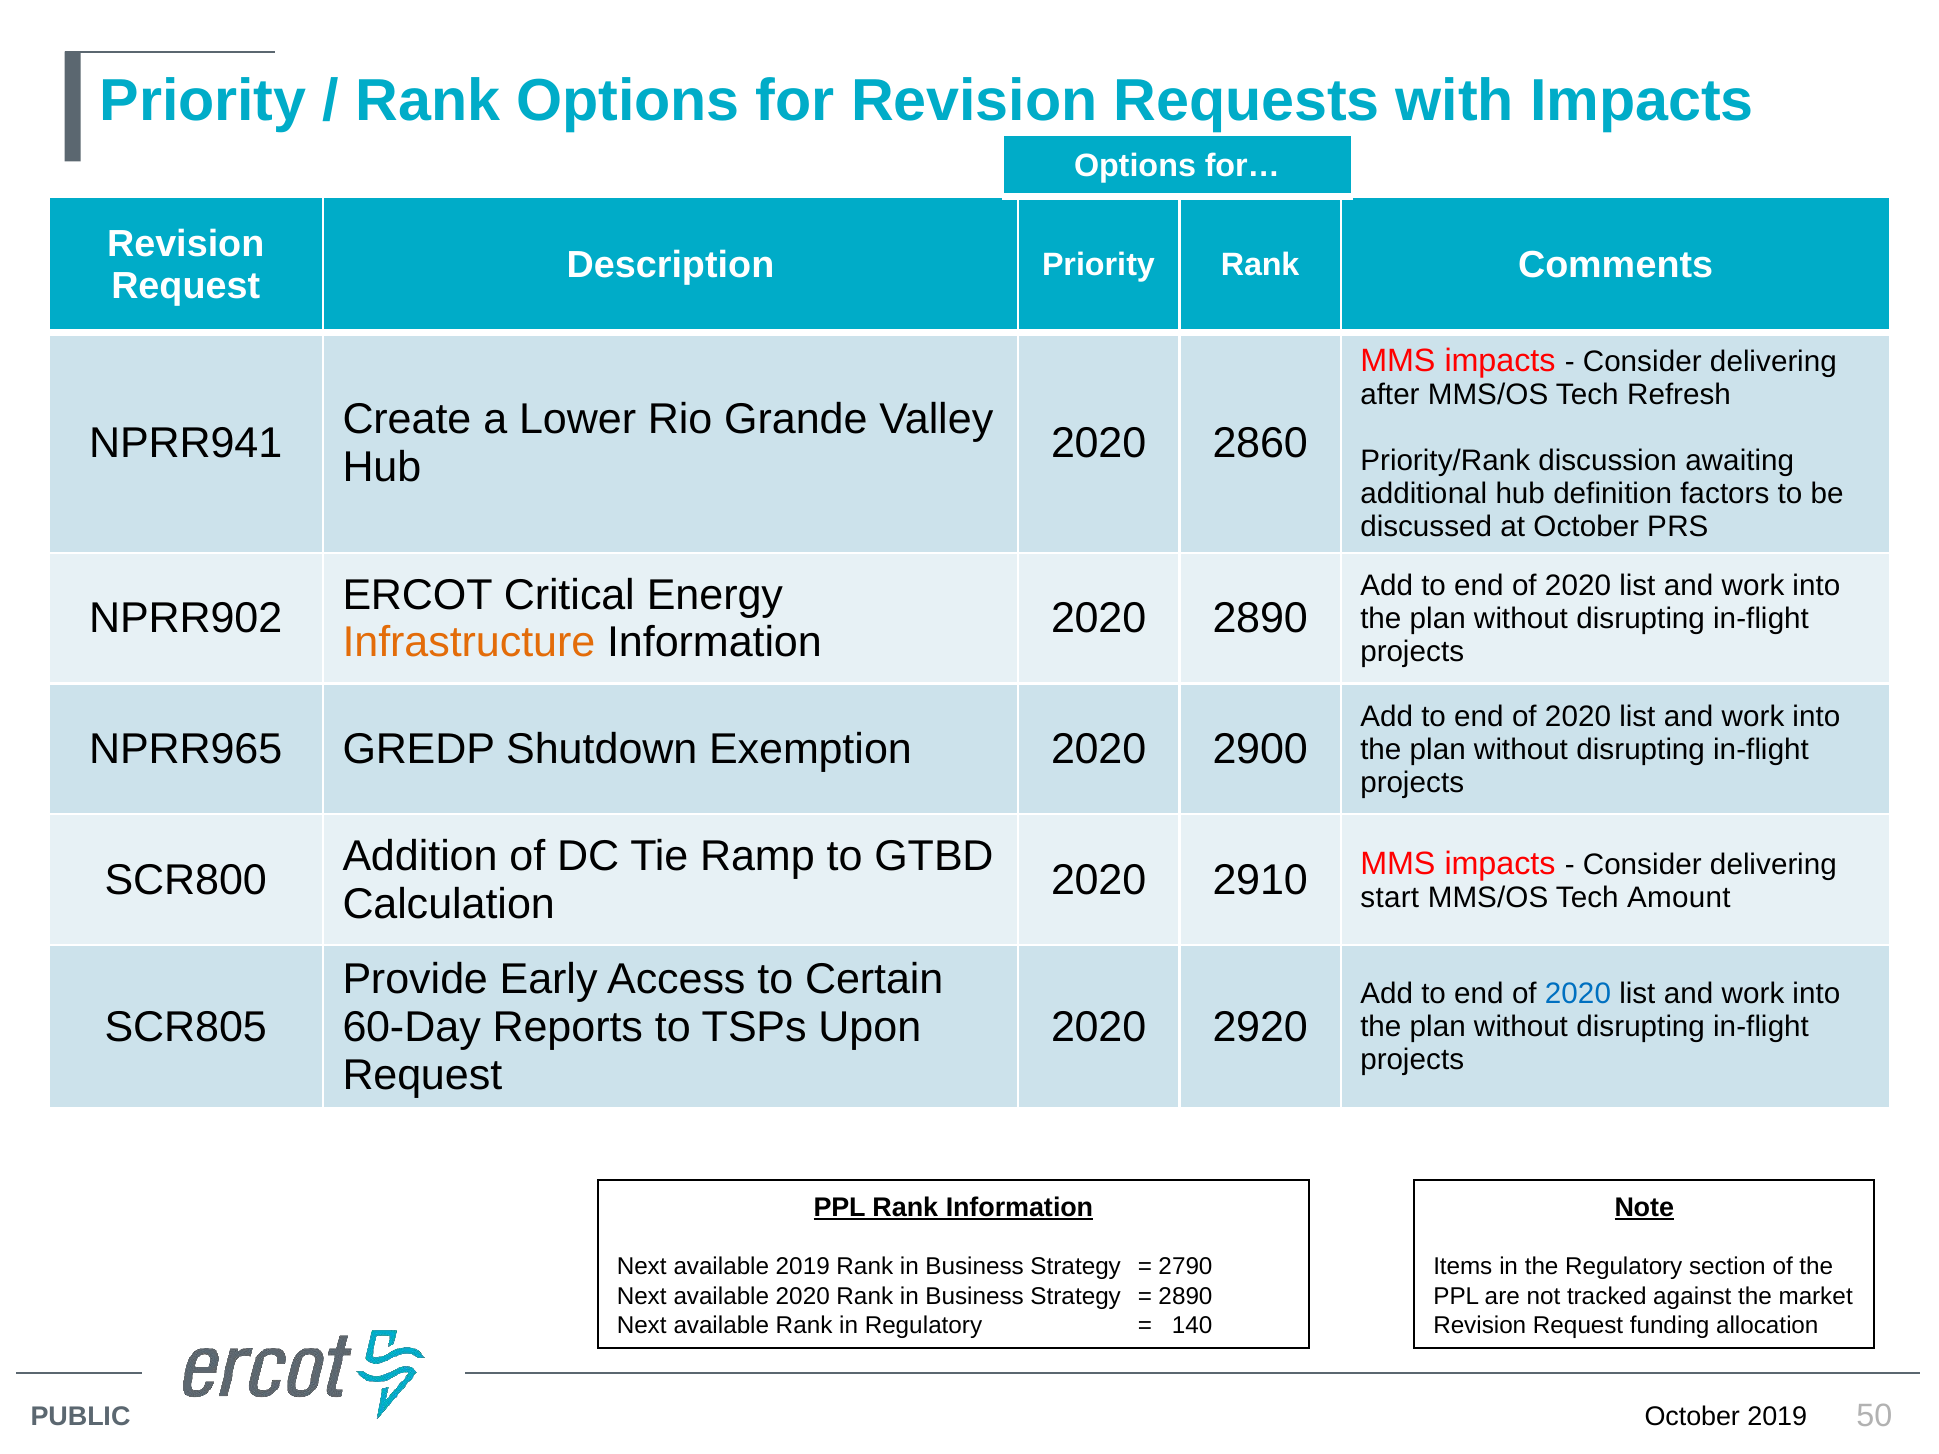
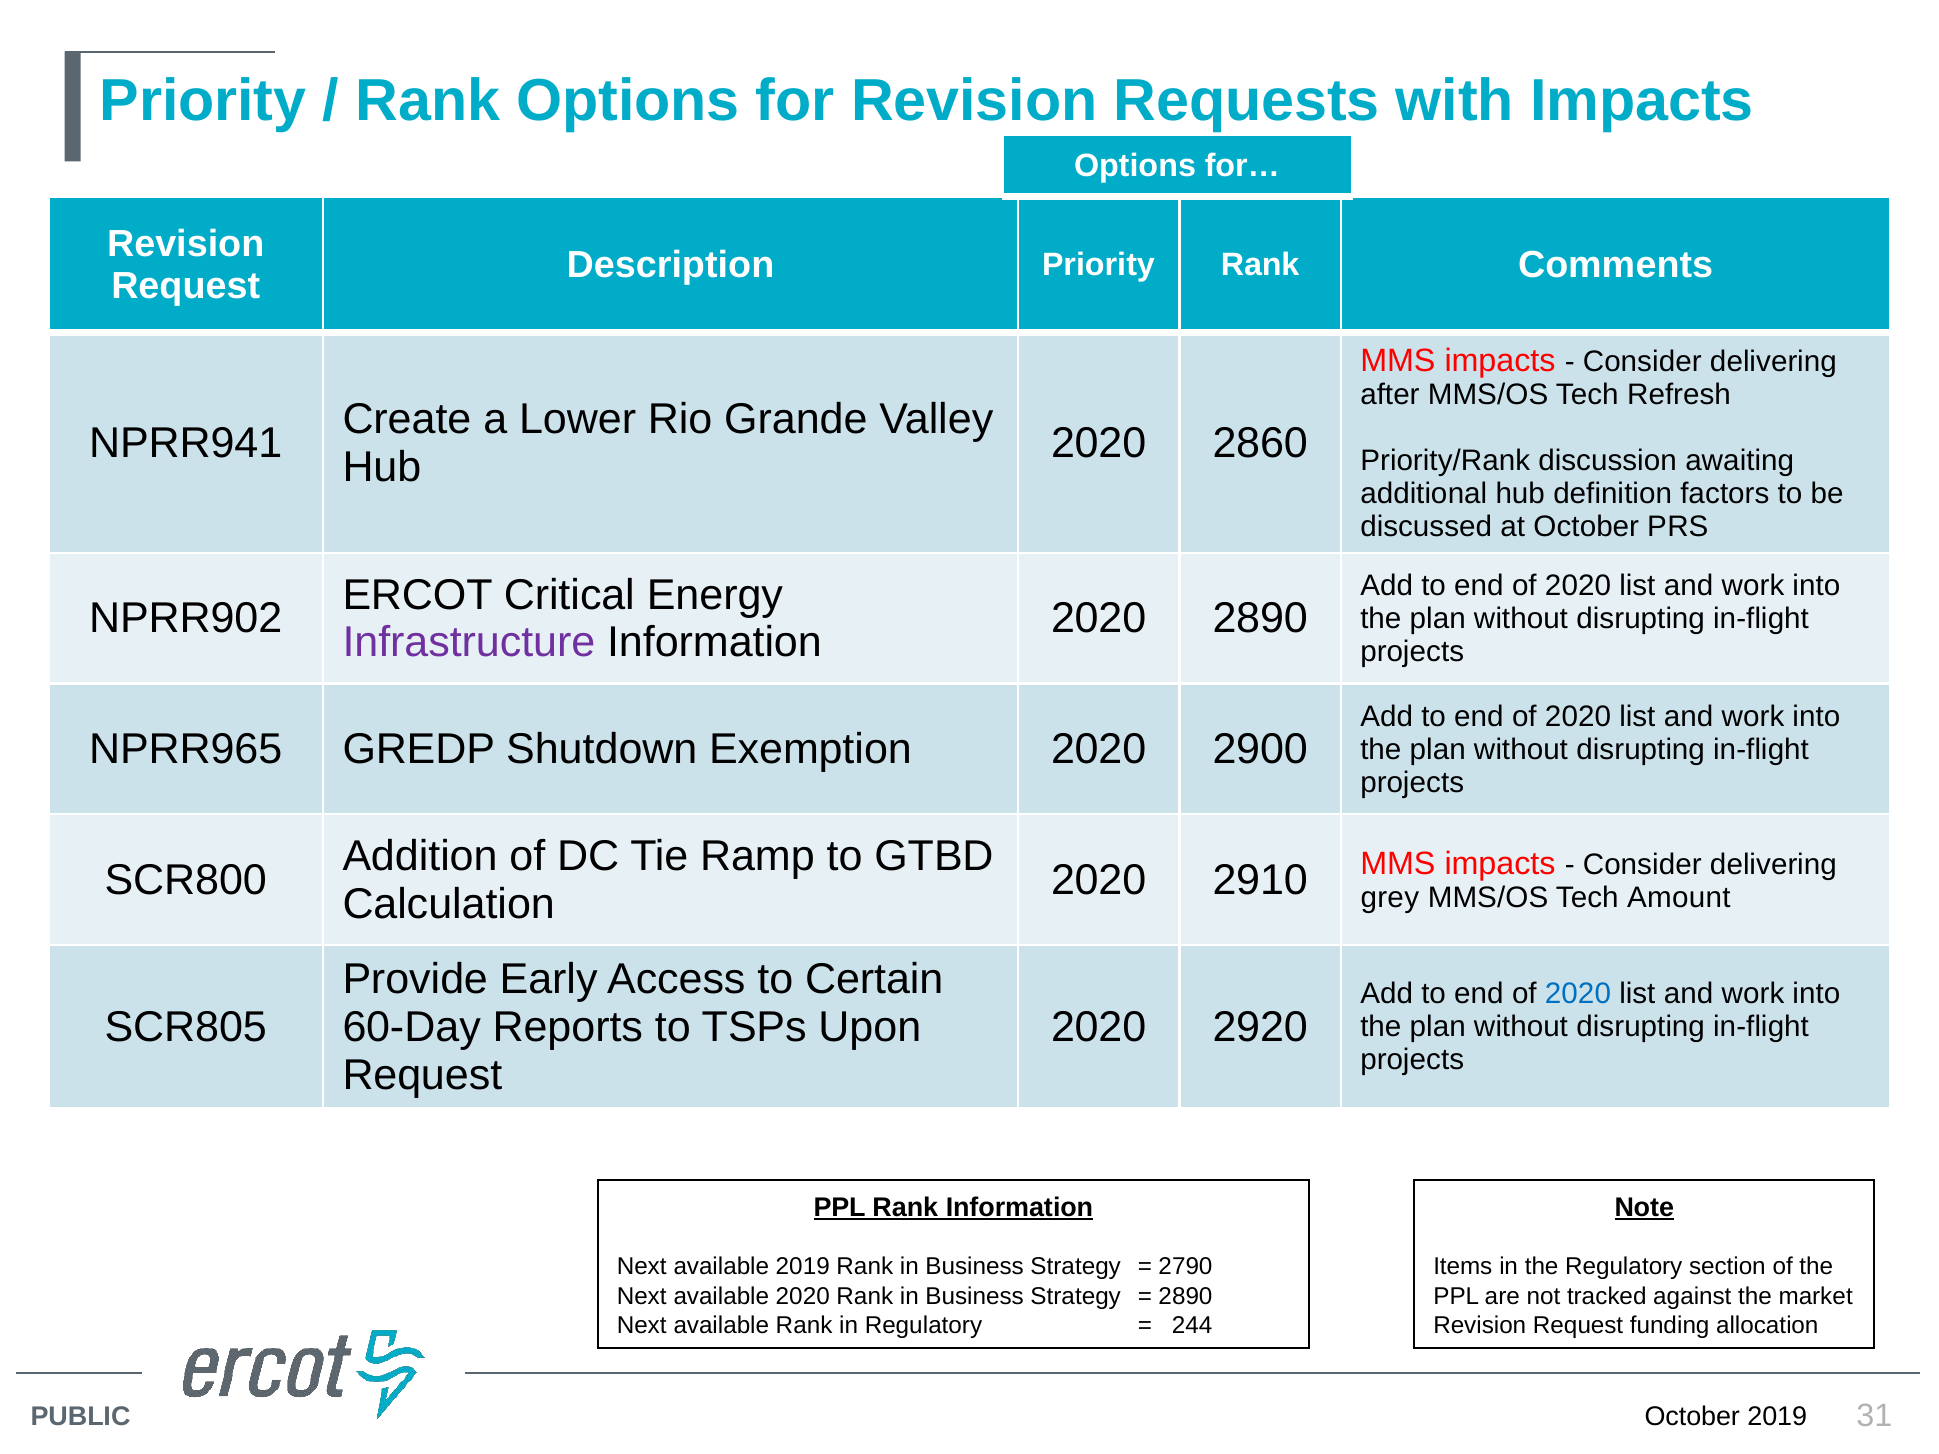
Infrastructure colour: orange -> purple
start: start -> grey
140: 140 -> 244
50: 50 -> 31
